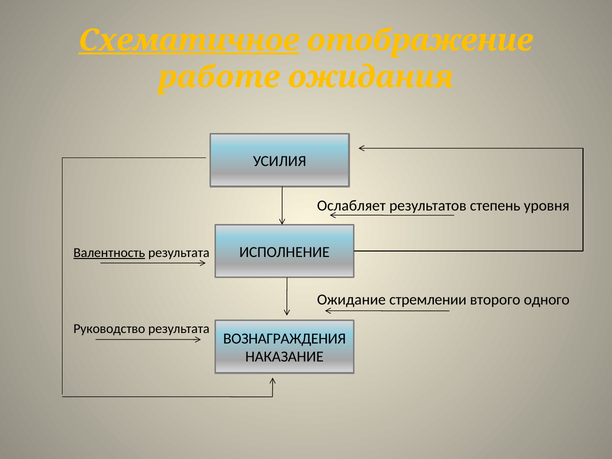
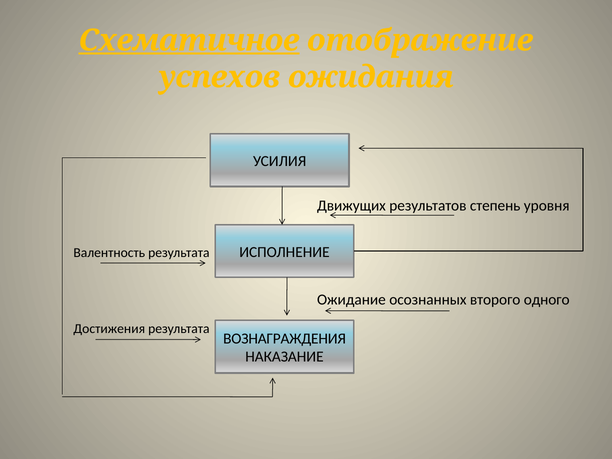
работе: работе -> успехов
Ослабляет: Ослабляет -> Движущих
Валентность underline: present -> none
стремлении: стремлении -> осознанных
Руководство: Руководство -> Достижения
